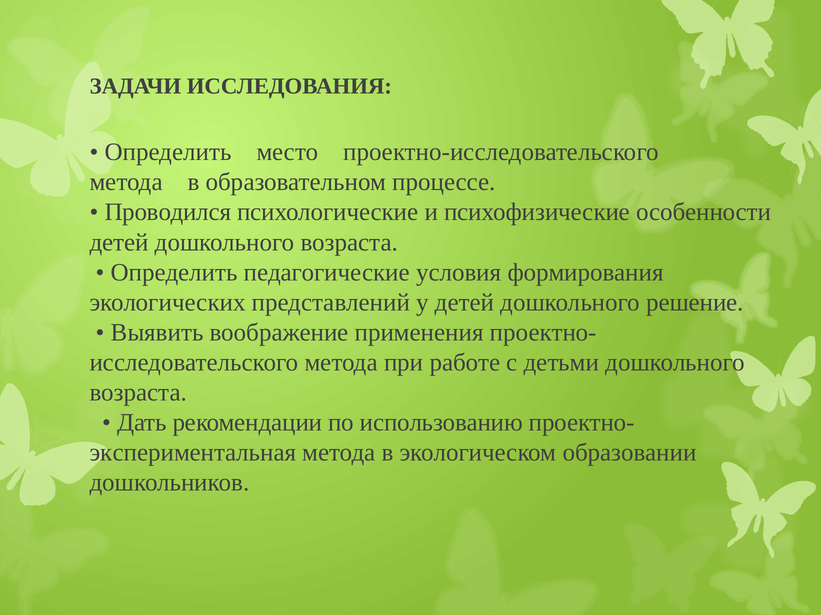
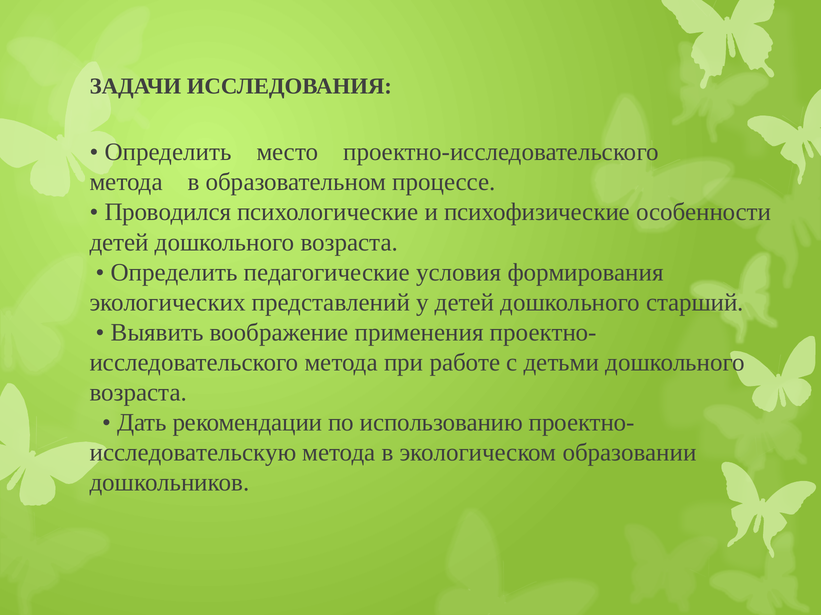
решение: решение -> старший
экспериментальная: экспериментальная -> исследовательскую
